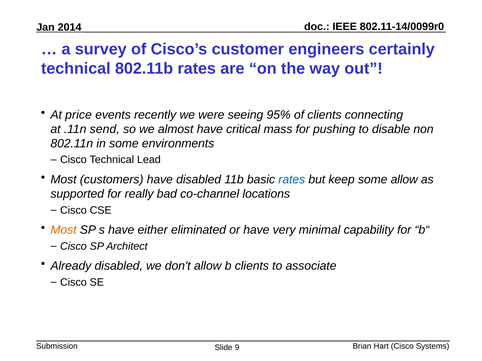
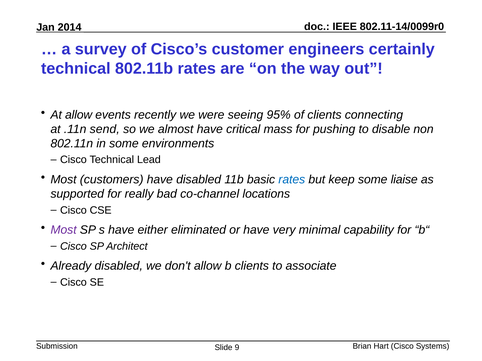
At price: price -> allow
some allow: allow -> liaise
Most at (64, 230) colour: orange -> purple
